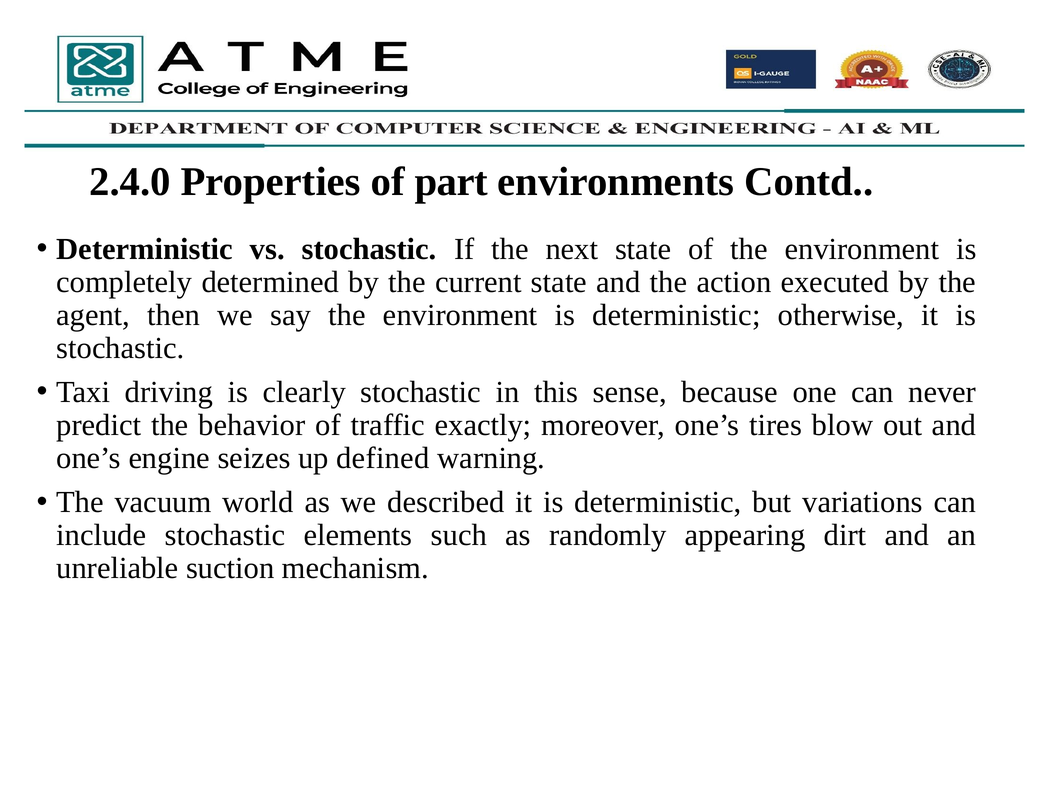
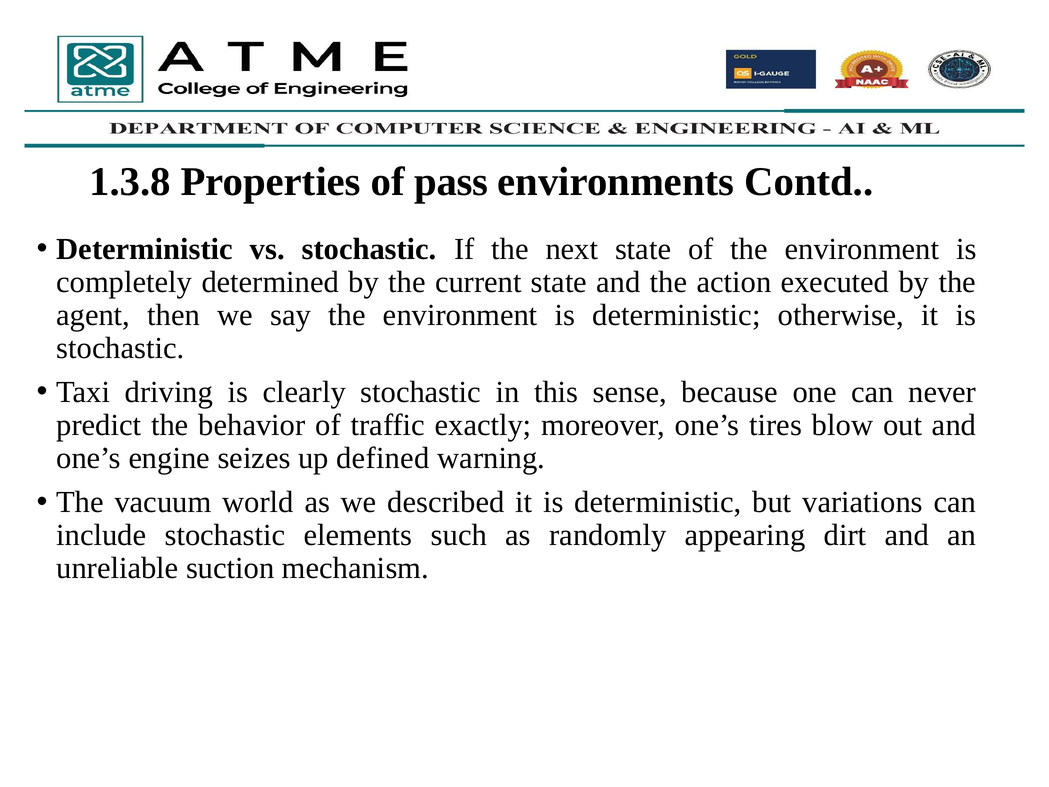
2.4.0: 2.4.0 -> 1.3.8
part: part -> pass
